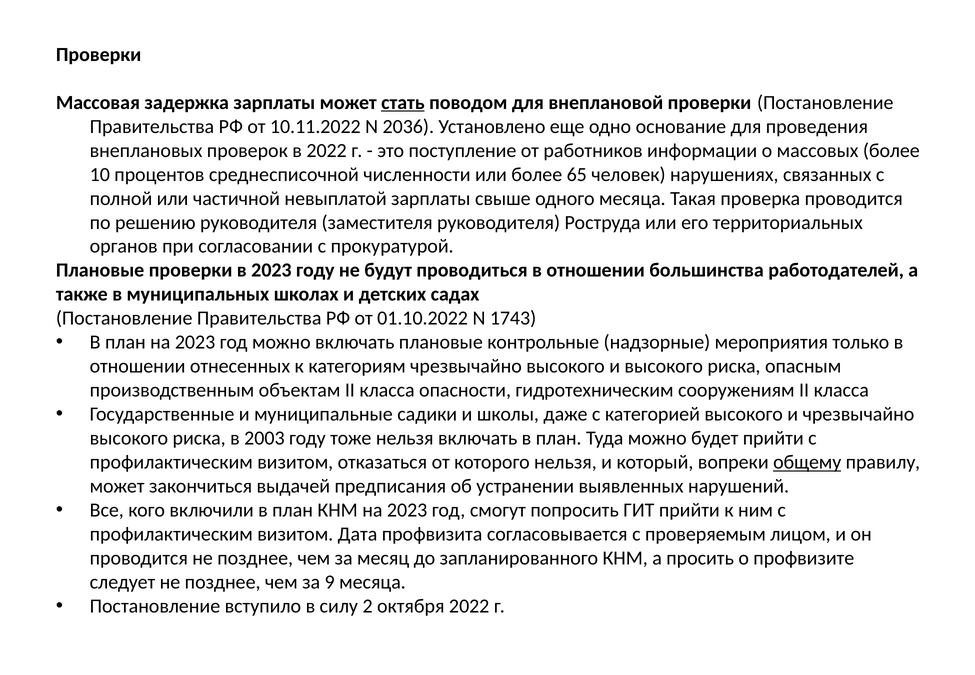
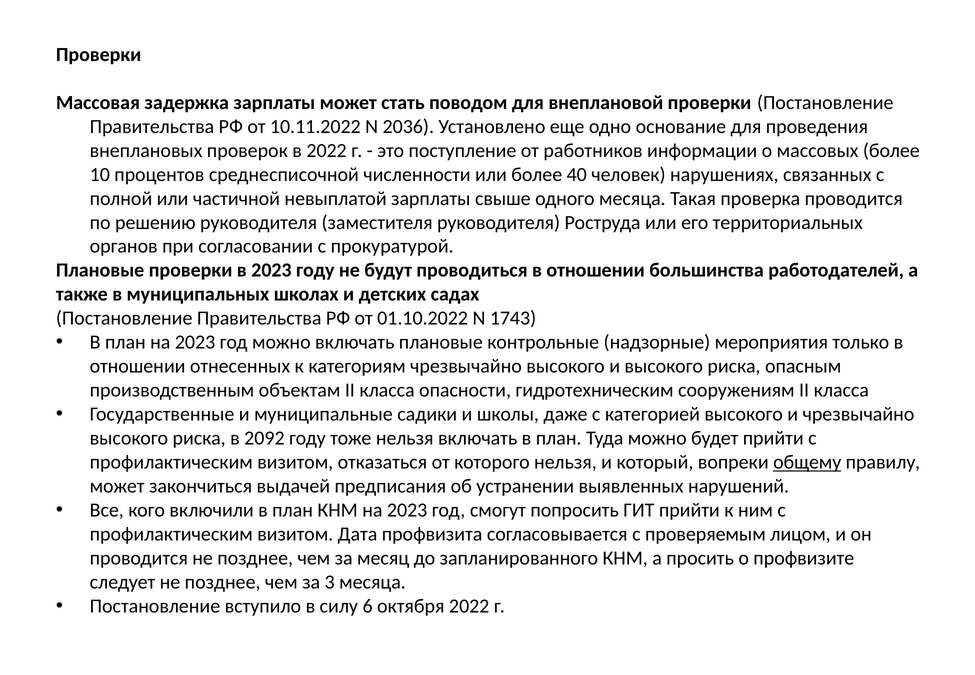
стать underline: present -> none
65: 65 -> 40
2003: 2003 -> 2092
9: 9 -> 3
2: 2 -> 6
